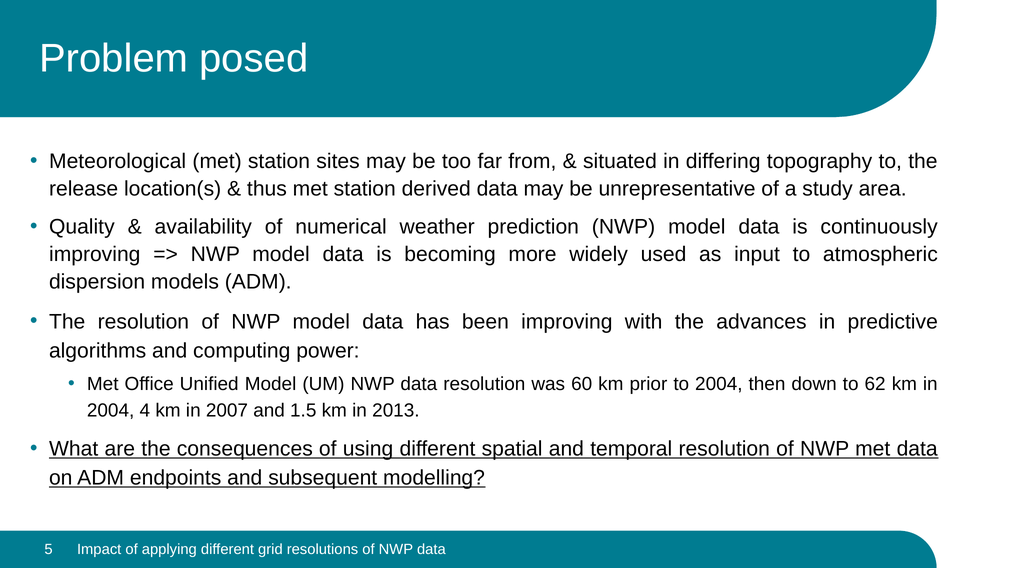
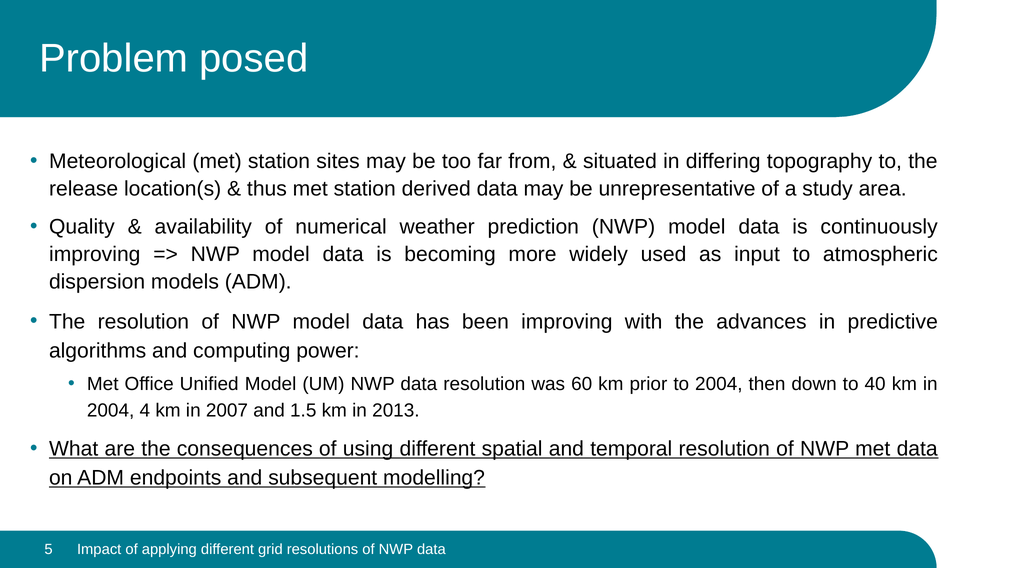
62: 62 -> 40
